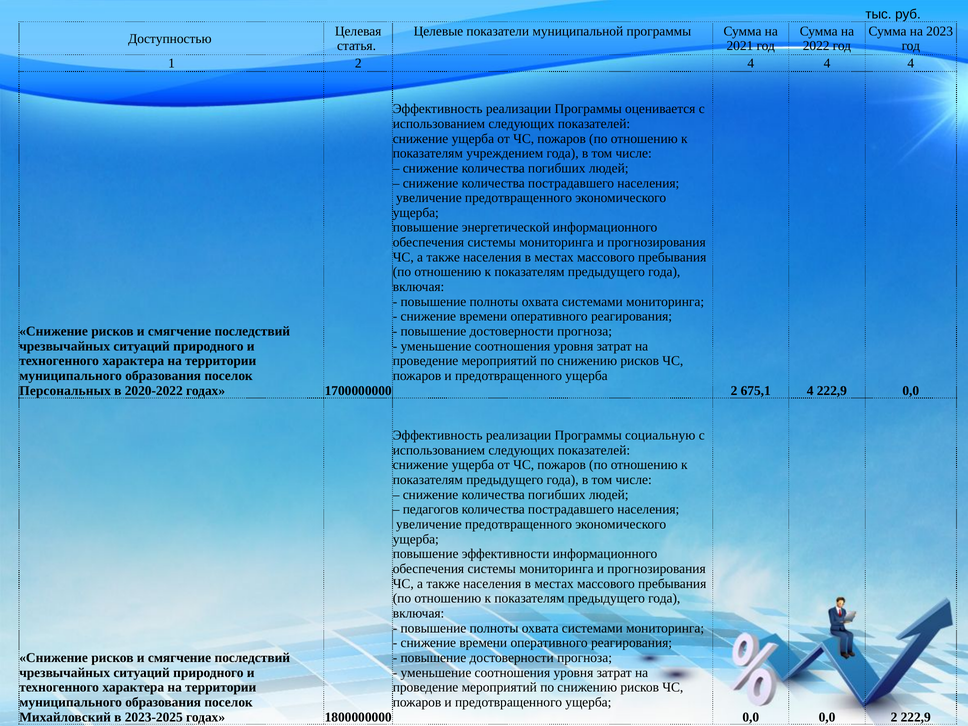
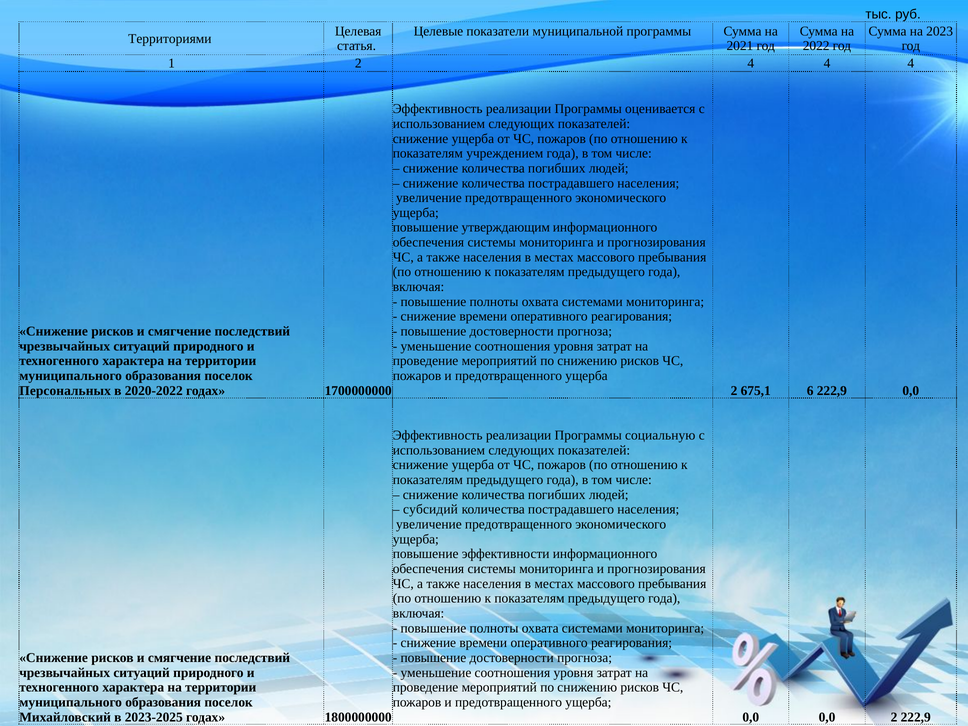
Доступностью: Доступностью -> Территориями
энергетической: энергетической -> утверждающим
675,1 4: 4 -> 6
педагогов: педагогов -> субсидий
